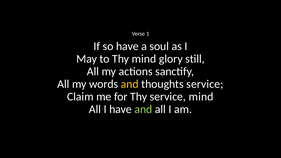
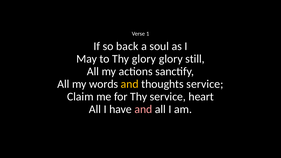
so have: have -> back
Thy mind: mind -> glory
service mind: mind -> heart
and at (143, 109) colour: light green -> pink
